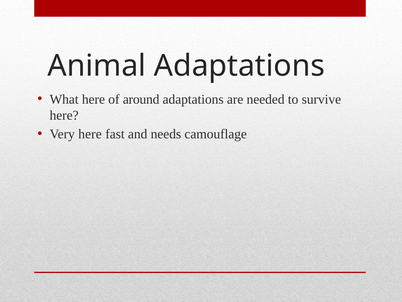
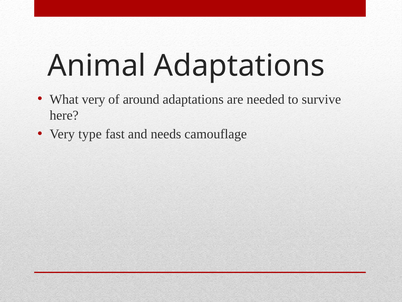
What here: here -> very
Very here: here -> type
